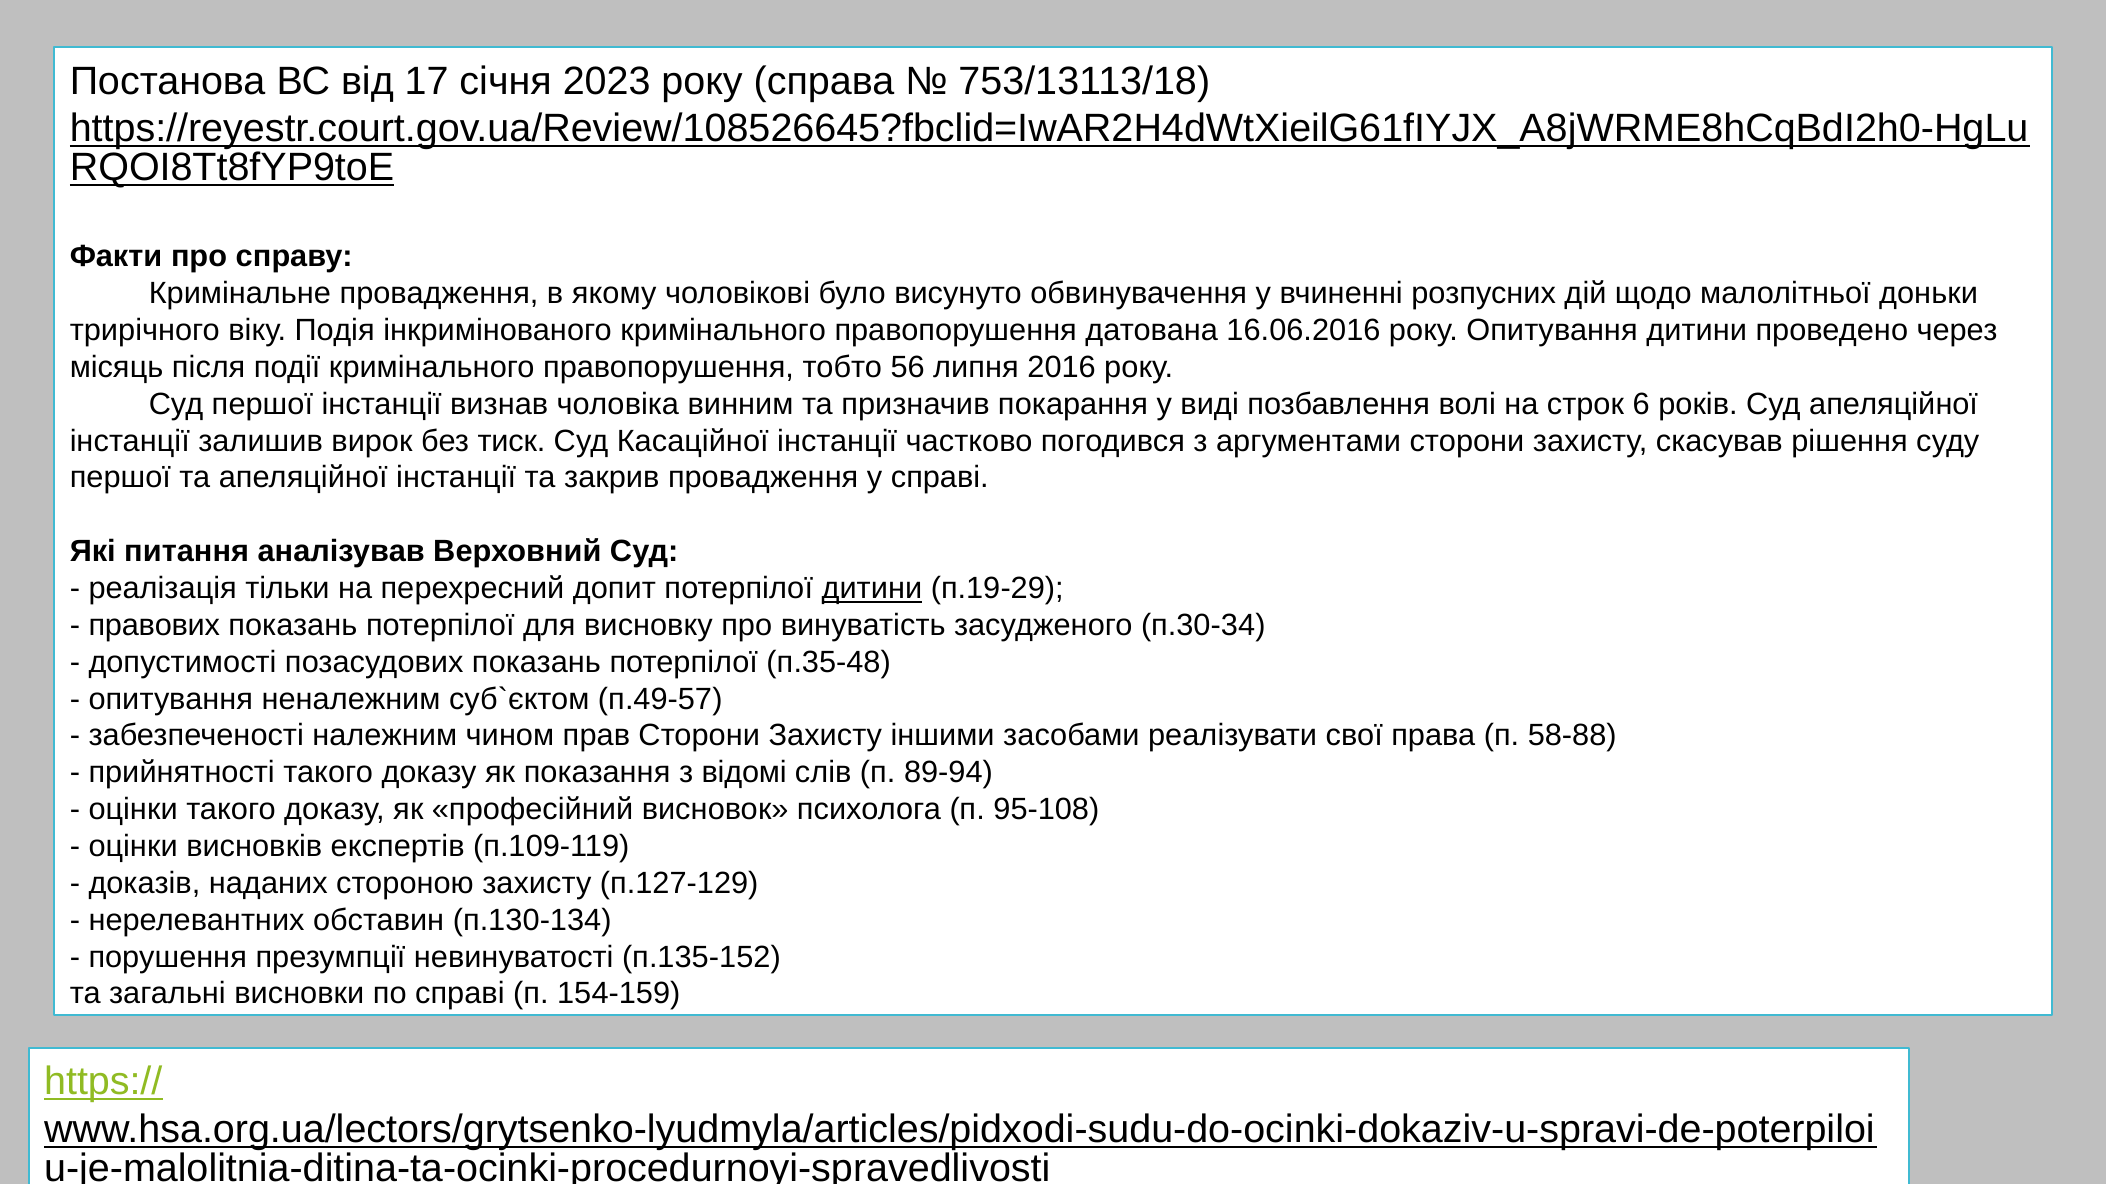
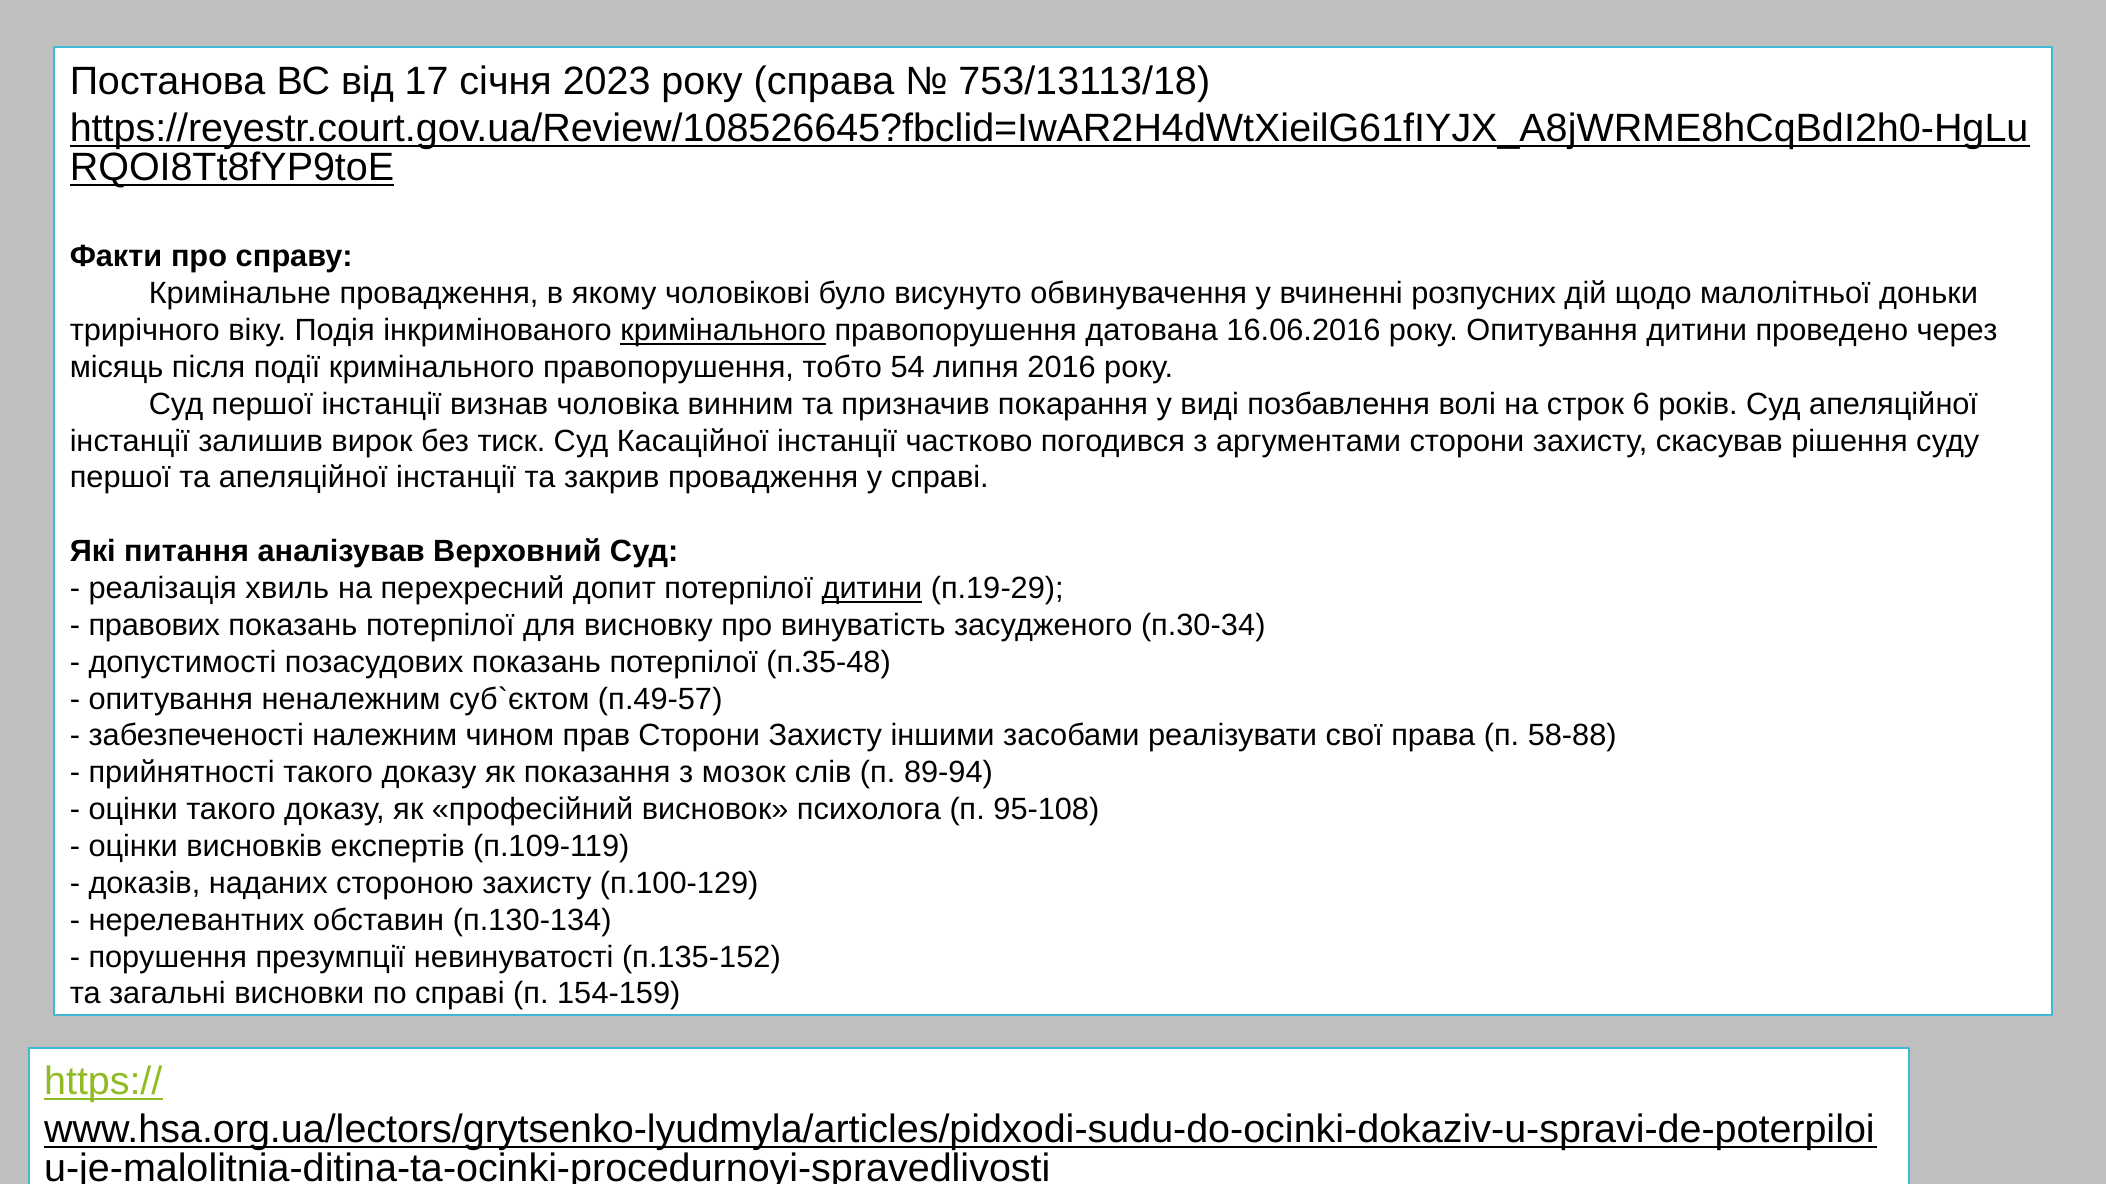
кримінального at (723, 331) underline: none -> present
56: 56 -> 54
тільки: тільки -> хвиль
відомі: відомі -> мозок
п.127-129: п.127-129 -> п.100-129
